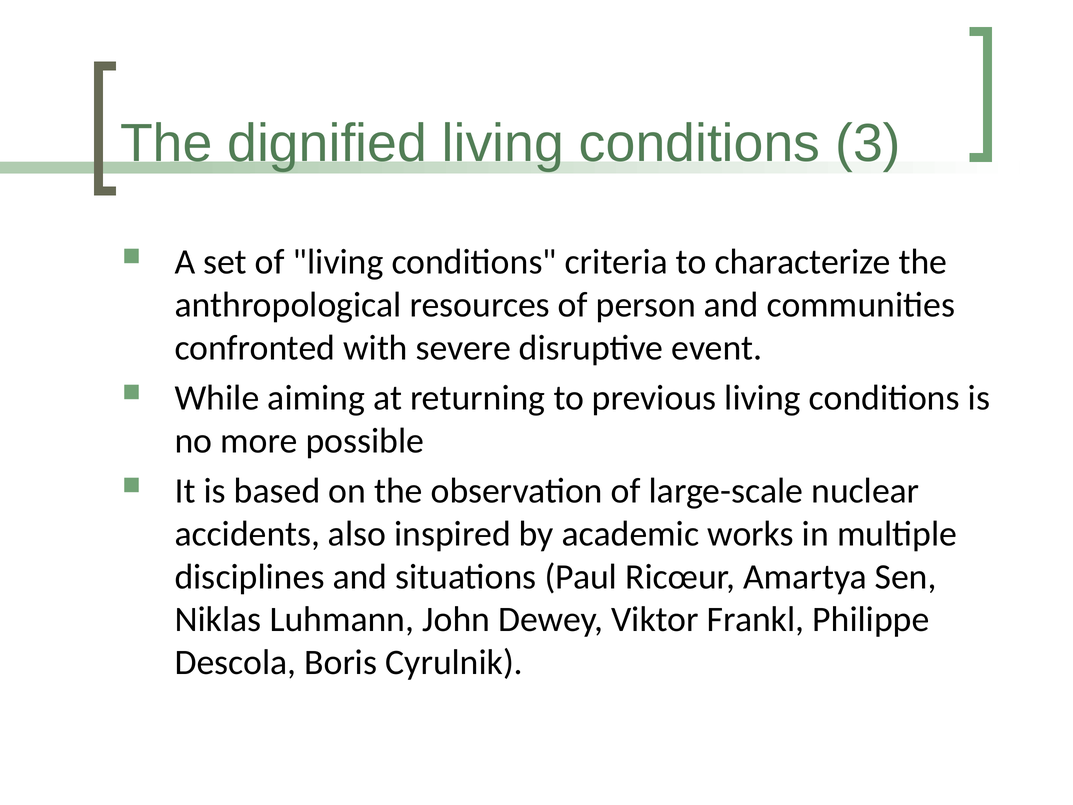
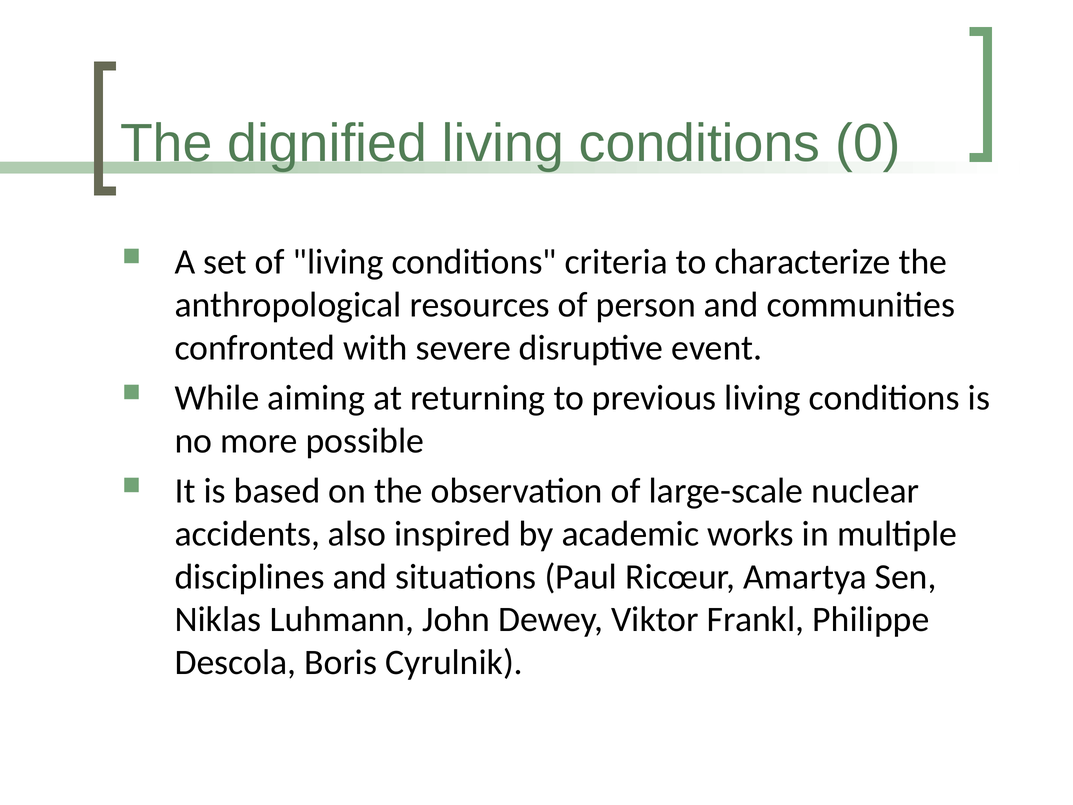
3: 3 -> 0
